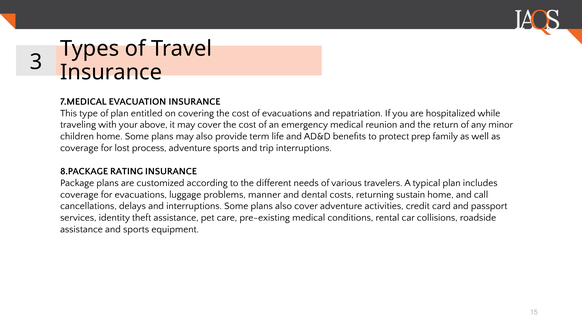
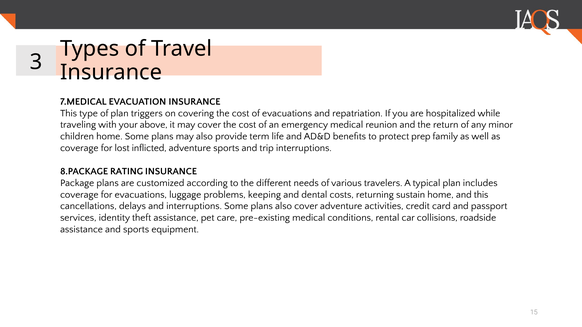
entitled: entitled -> triggers
process: process -> inflicted
manner: manner -> keeping
and call: call -> this
